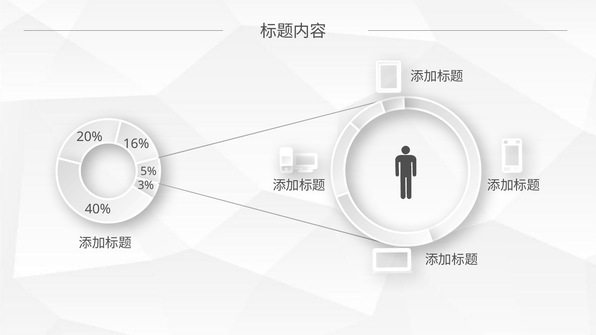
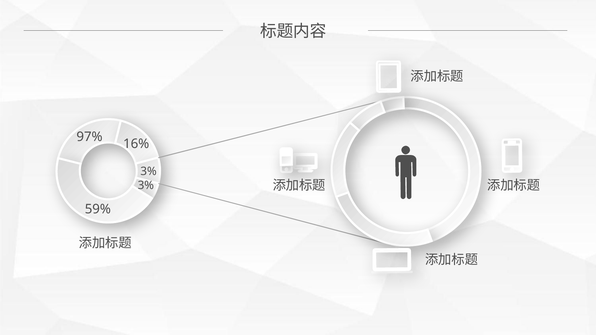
20%: 20% -> 97%
5% at (149, 172): 5% -> 3%
40%: 40% -> 59%
